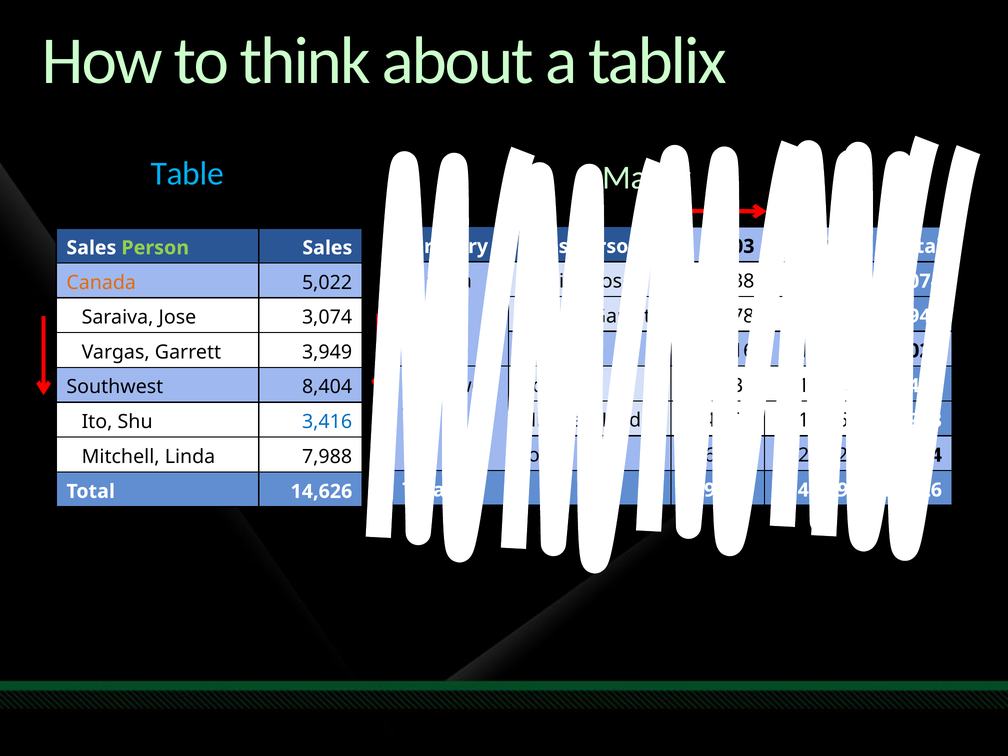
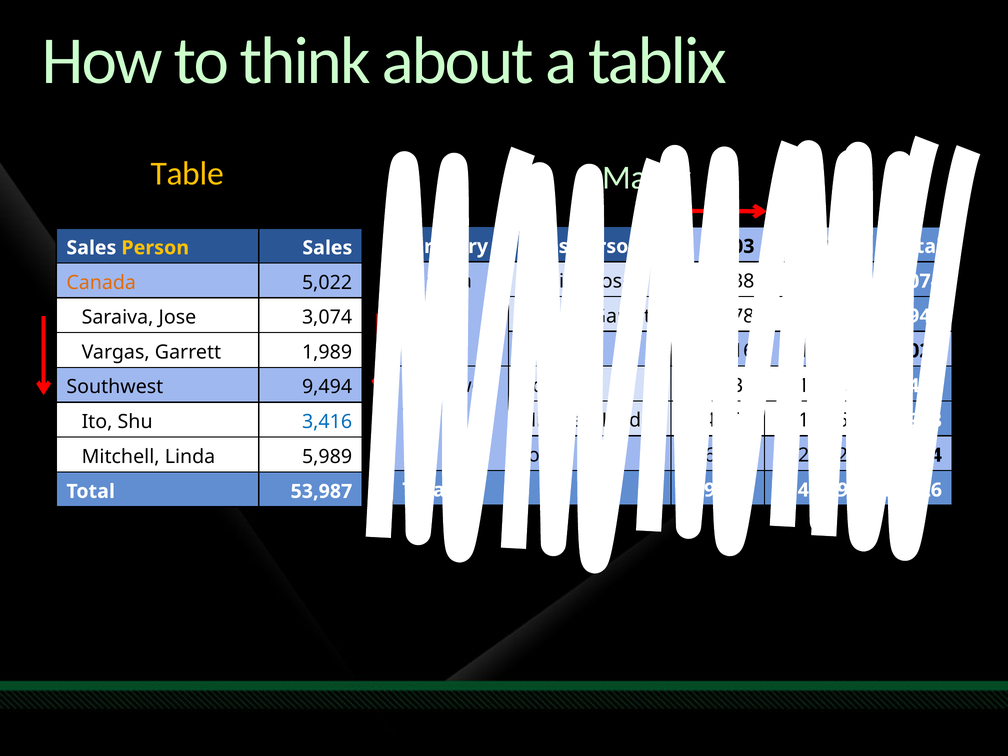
Table colour: light blue -> yellow
Person at (155, 248) colour: light green -> yellow
3,949: 3,949 -> 1,989
8,404: 8,404 -> 9,494
7,988: 7,988 -> 5,989
14,626: 14,626 -> 53,987
